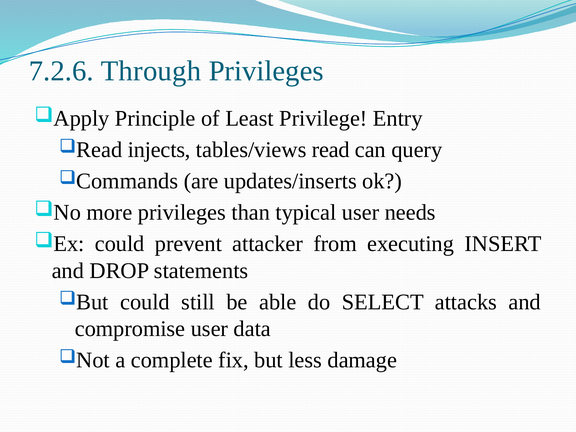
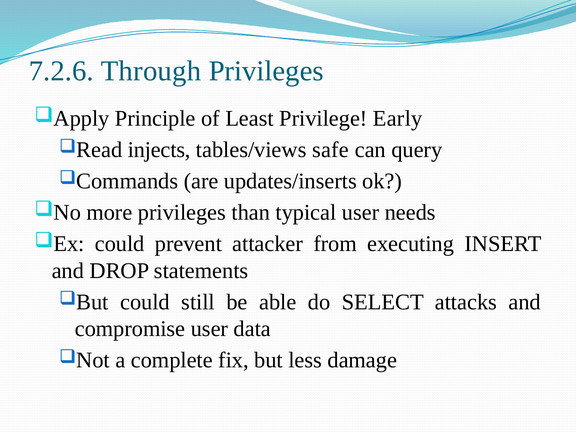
Entry: Entry -> Early
read: read -> safe
